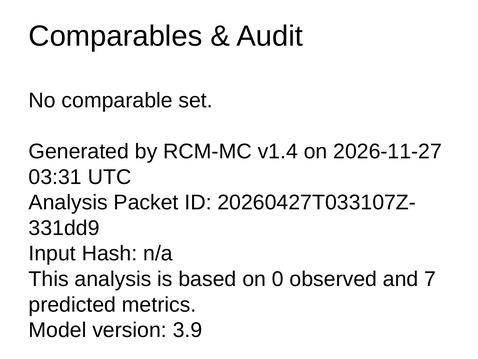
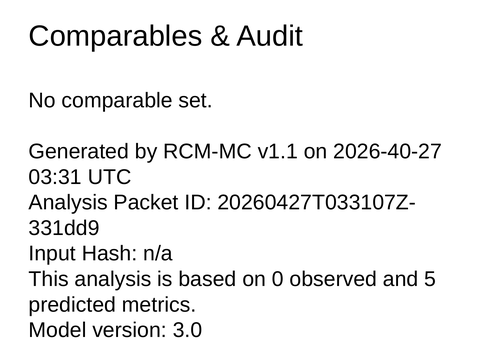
v1.4: v1.4 -> v1.1
2026-11-27: 2026-11-27 -> 2026-40-27
7: 7 -> 5
3.9: 3.9 -> 3.0
